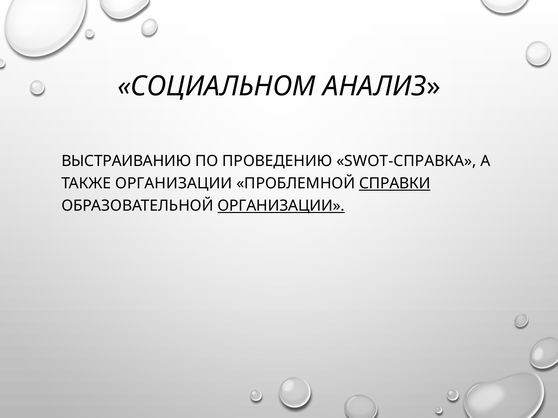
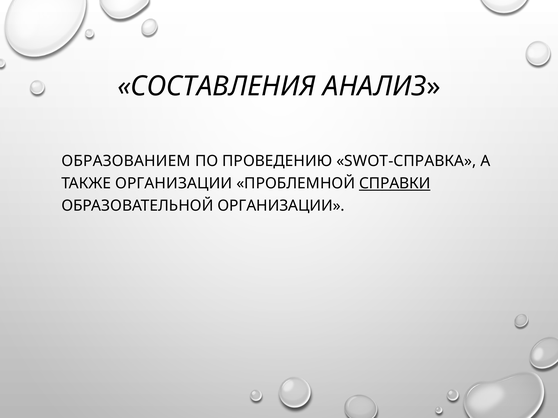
СОЦИАЛЬНОМ: СОЦИАЛЬНОМ -> СОСТАВЛЕНИЯ
ВЫСТРАИВАНИЮ: ВЫСТРАИВАНИЮ -> ОБРАЗОВАНИЕМ
ОРГАНИЗАЦИИ at (281, 206) underline: present -> none
